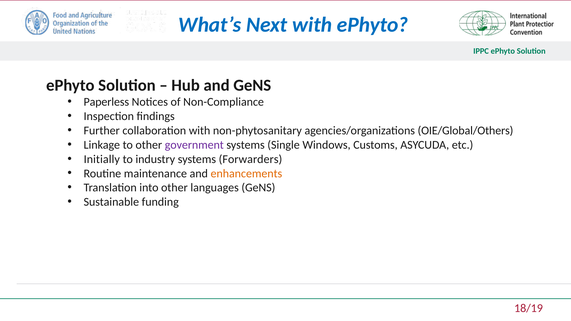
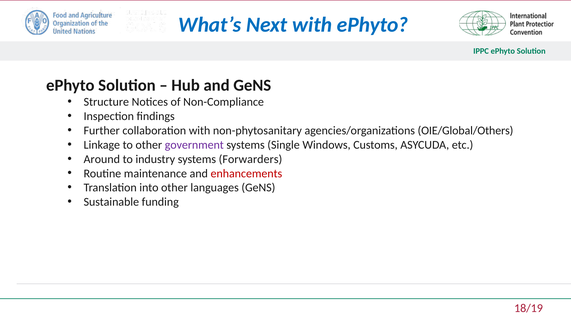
Paperless: Paperless -> Structure
Initially: Initially -> Around
enhancements colour: orange -> red
